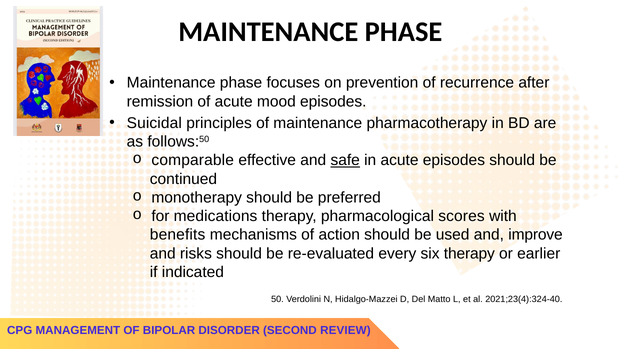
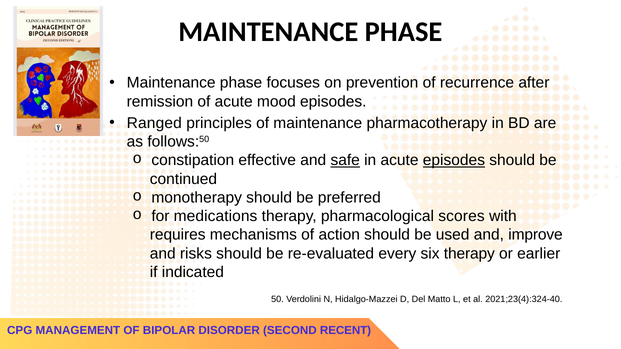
Suicidal: Suicidal -> Ranged
comparable: comparable -> constipation
episodes at (454, 160) underline: none -> present
benefits: benefits -> requires
REVIEW: REVIEW -> RECENT
